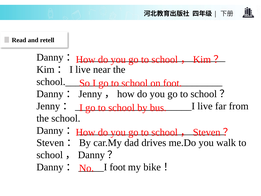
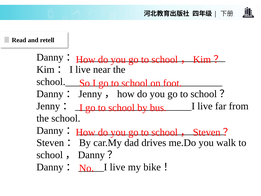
foot at (118, 167): foot -> live
